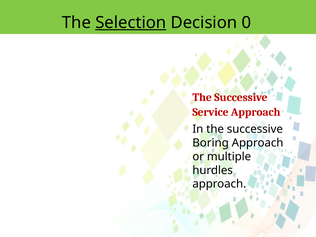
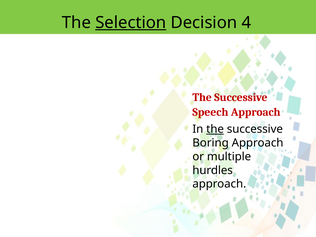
0: 0 -> 4
Service: Service -> Speech
the at (215, 129) underline: none -> present
